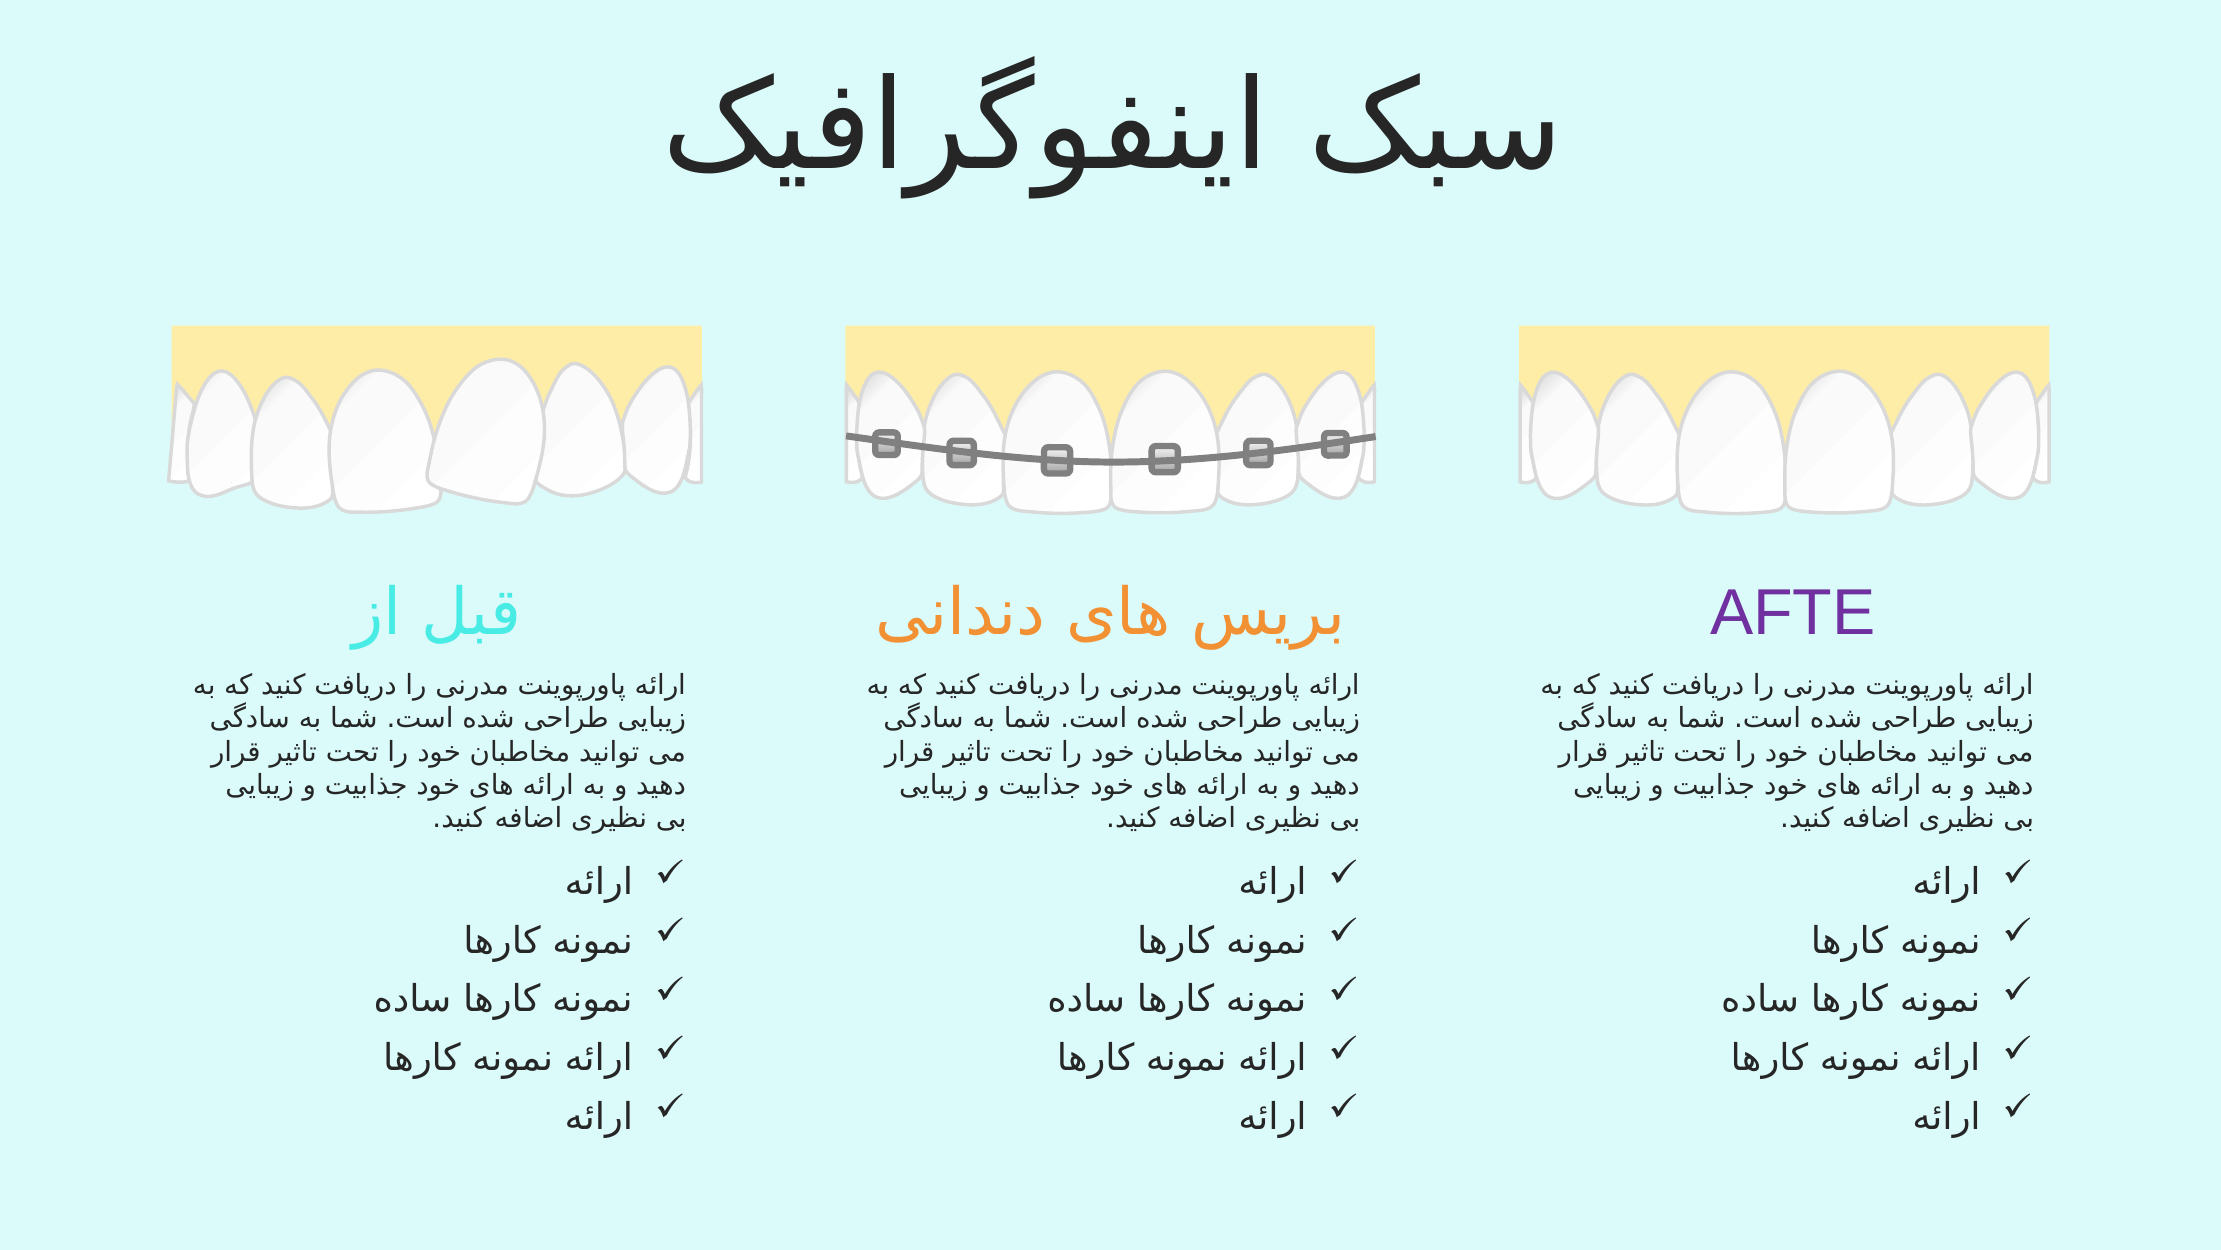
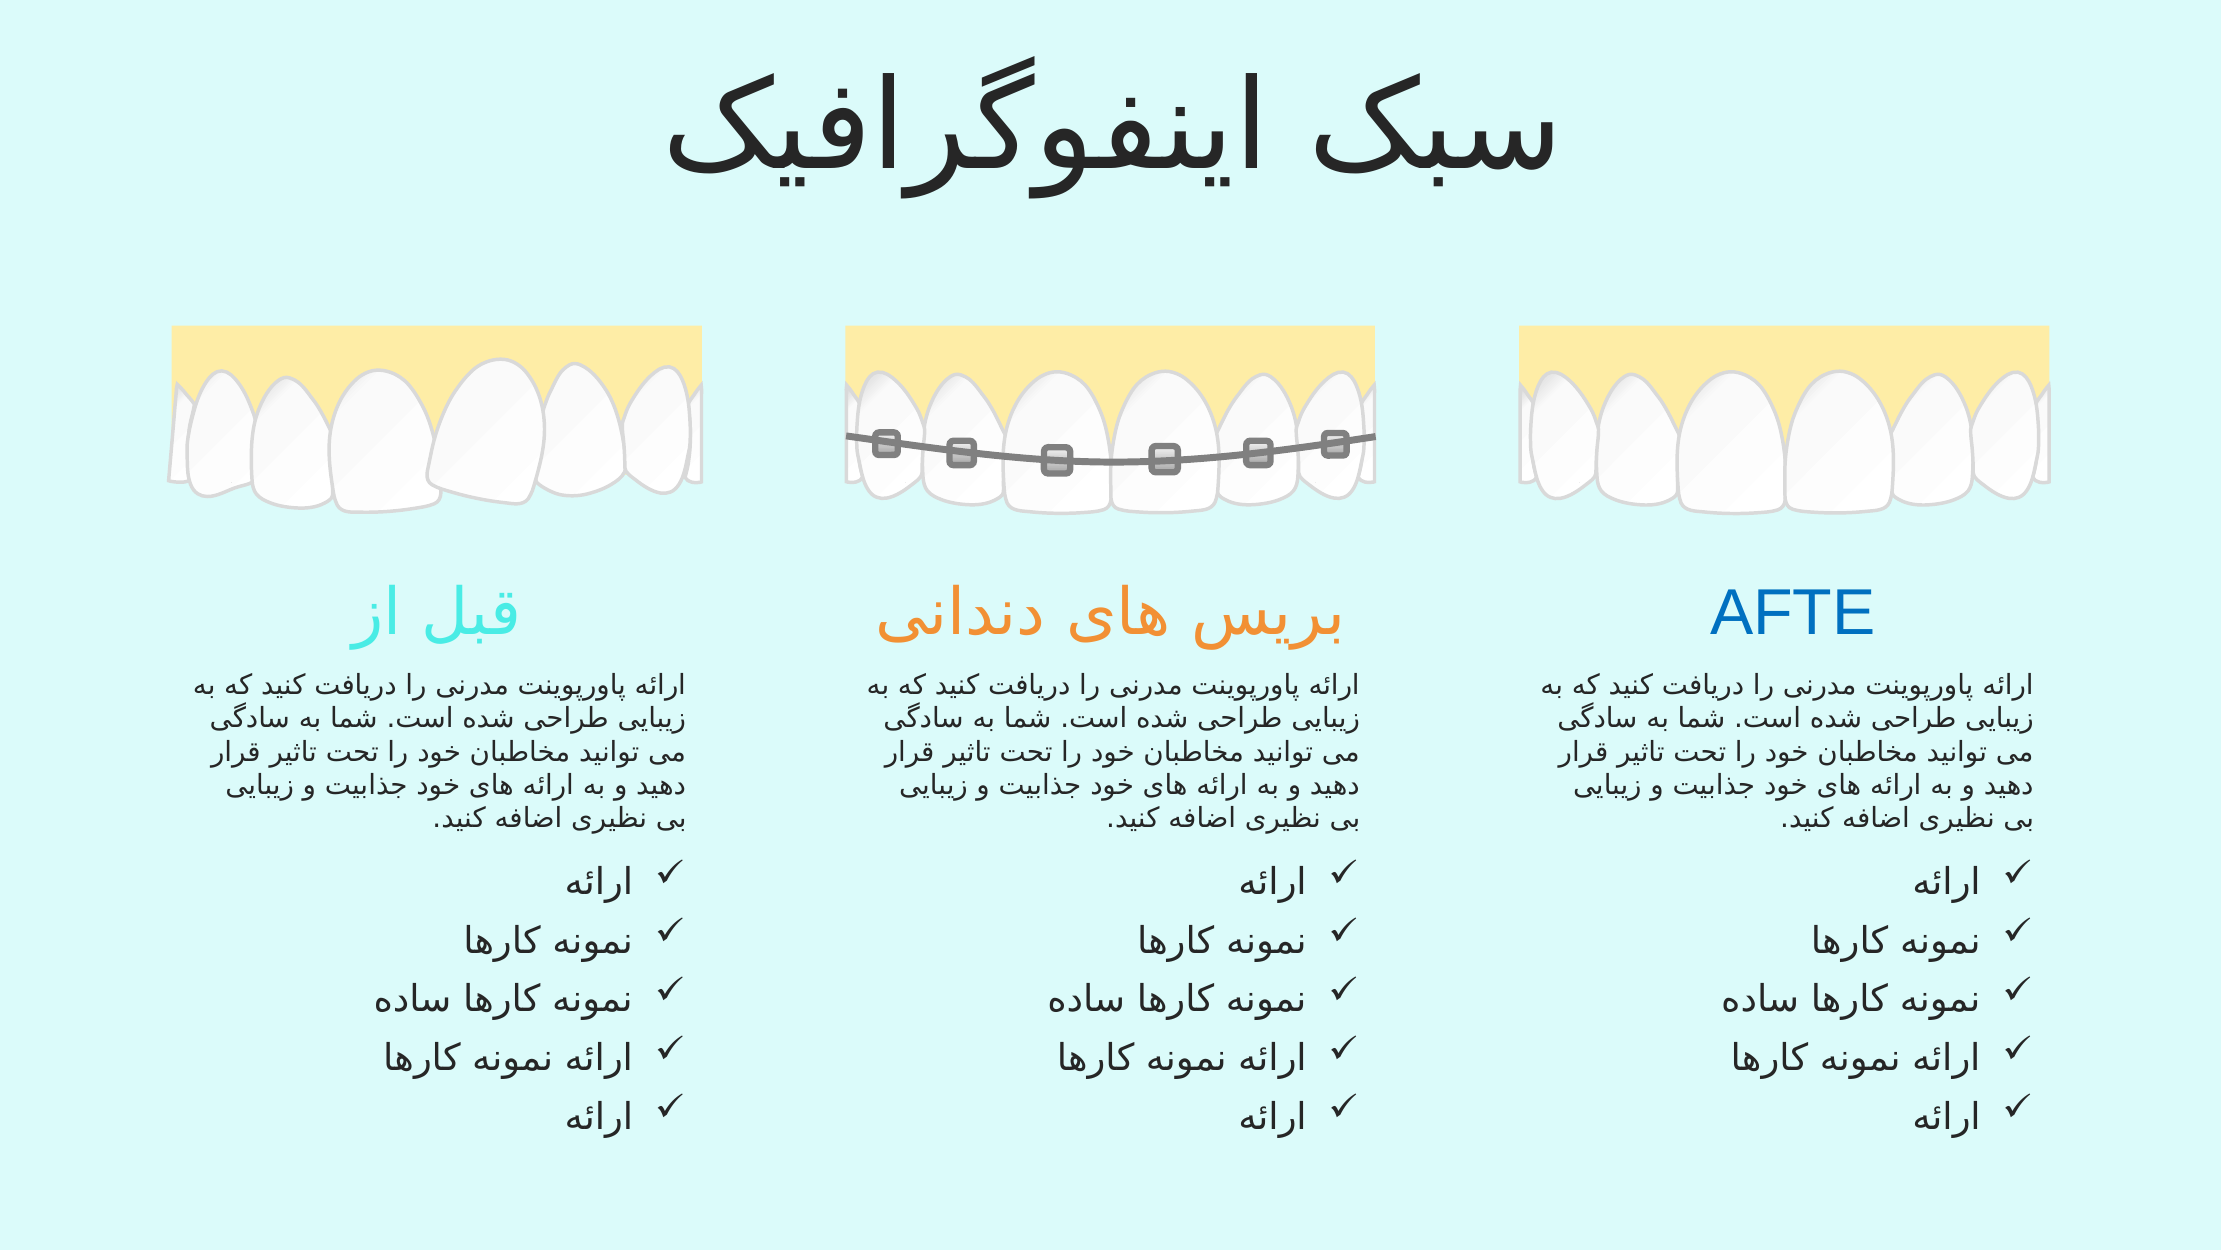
AFTE colour: purple -> blue
